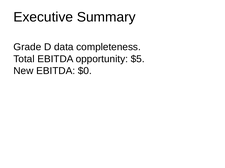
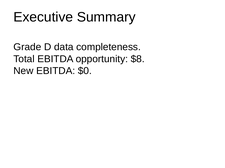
$5: $5 -> $8
